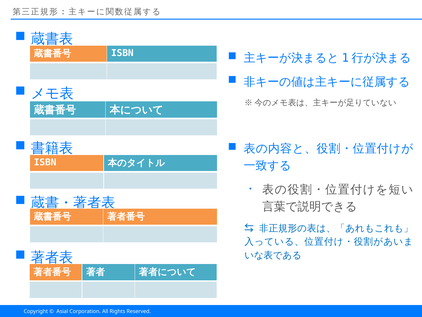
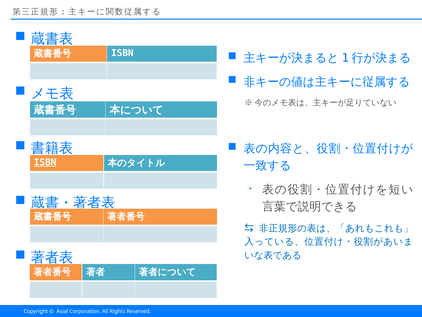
ISBN at (45, 162) underline: none -> present
